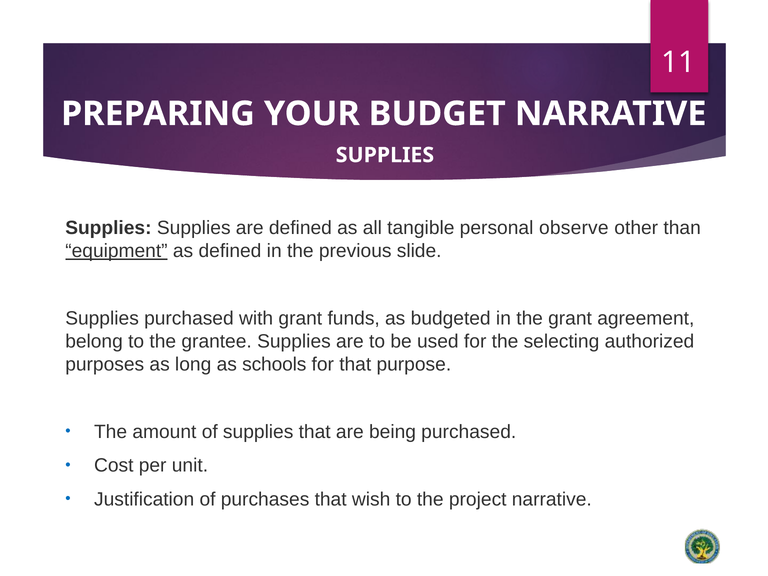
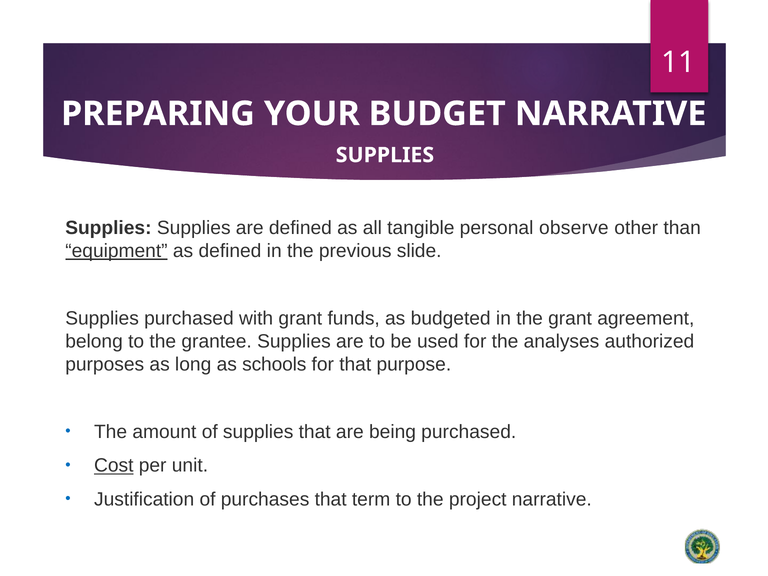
selecting: selecting -> analyses
Cost underline: none -> present
wish: wish -> term
